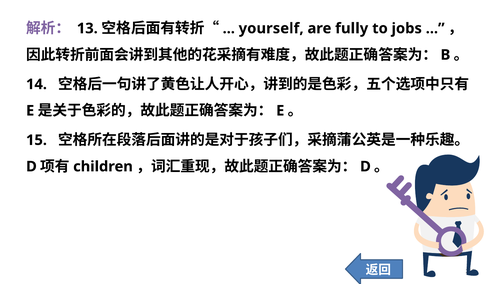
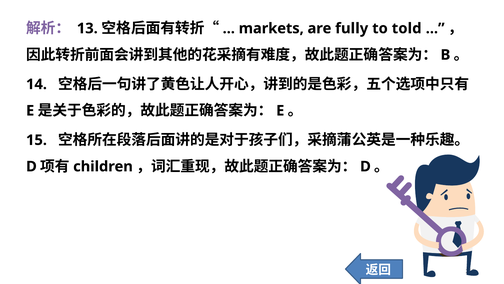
yourself: yourself -> markets
jobs: jobs -> told
